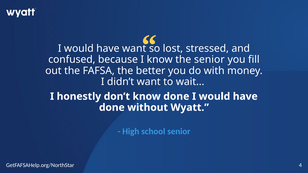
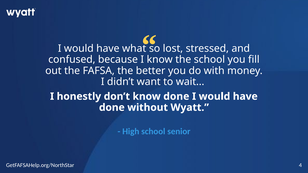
have want: want -> what
the senior: senior -> school
